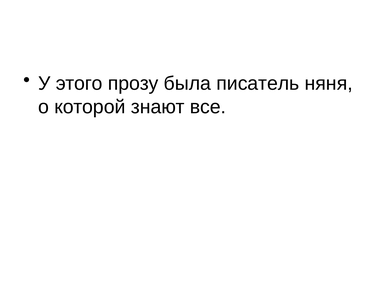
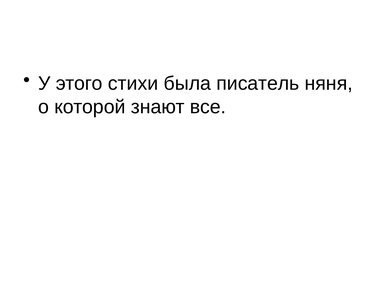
прозу: прозу -> стихи
